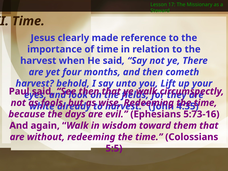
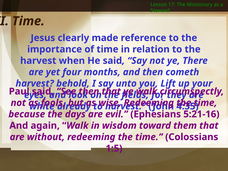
5:73-16: 5:73-16 -> 5:21-16
5:5: 5:5 -> 1:5
